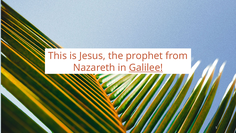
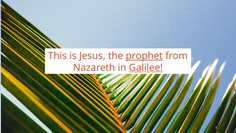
prophet underline: none -> present
